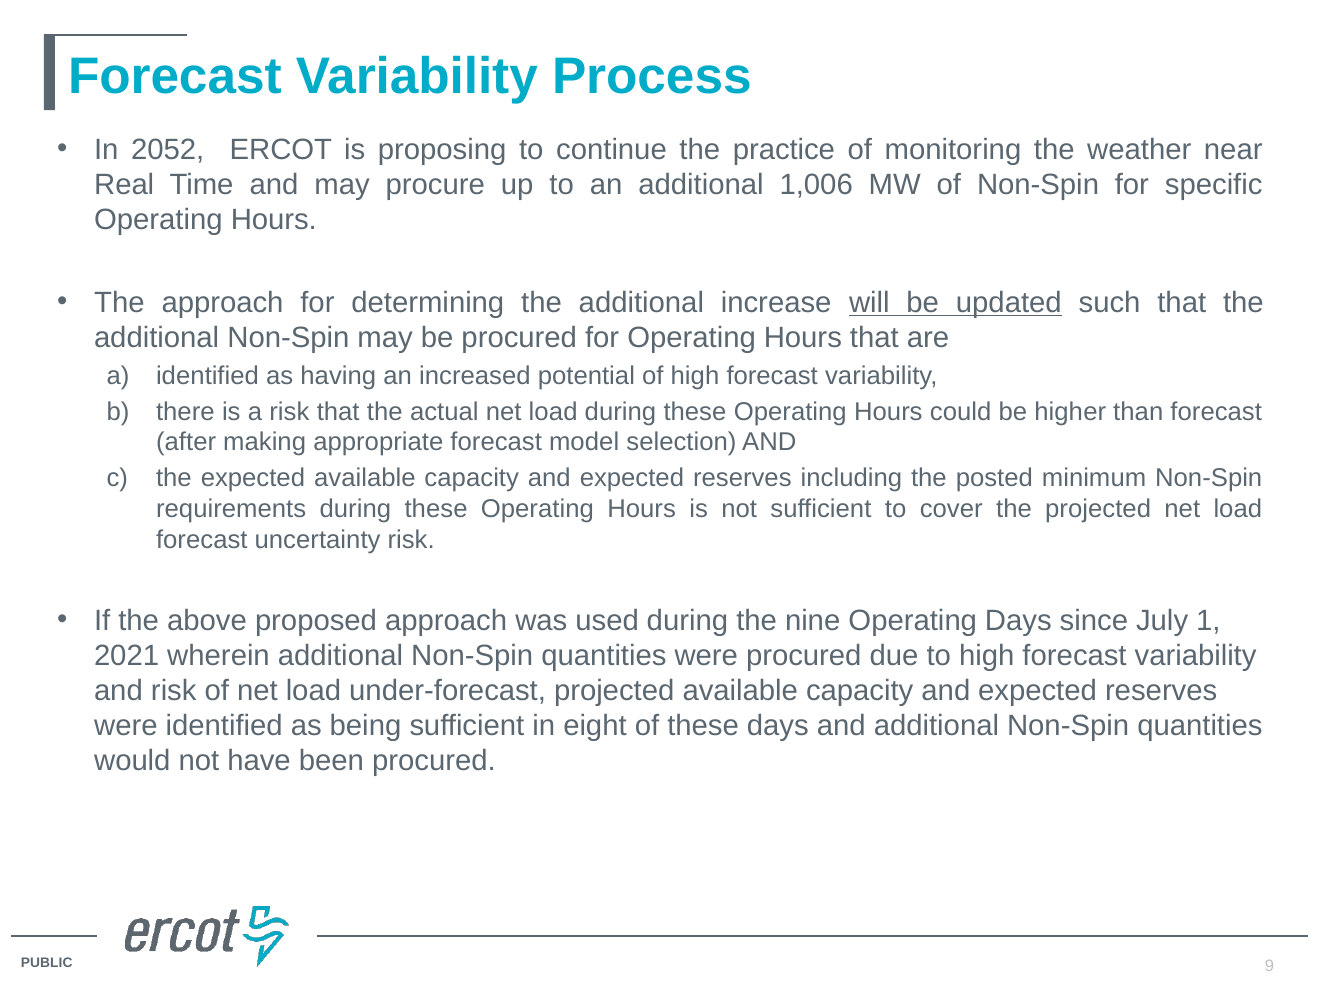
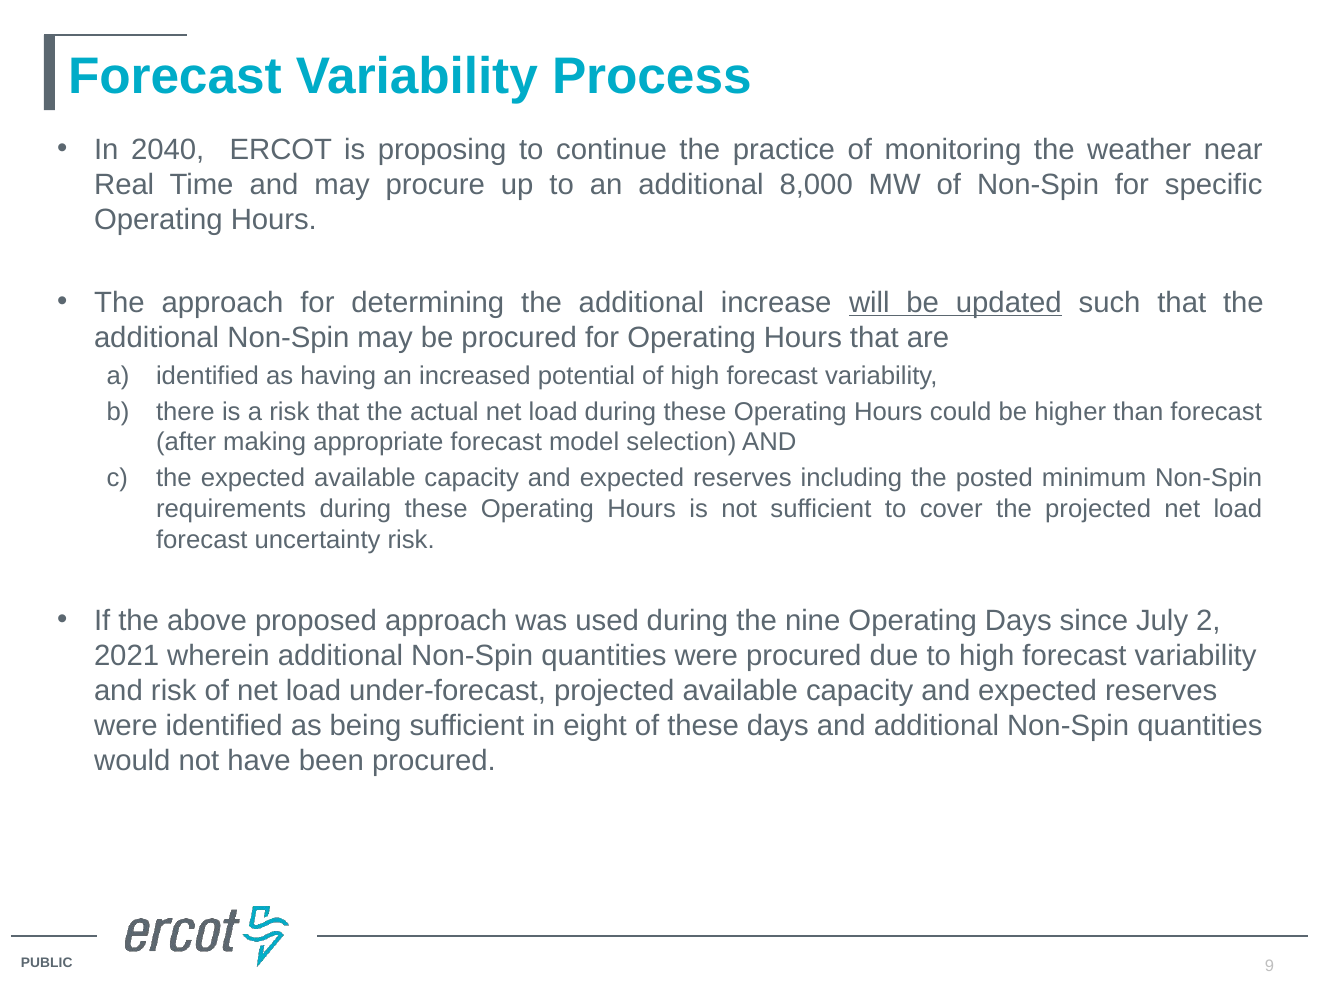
2052: 2052 -> 2040
1,006: 1,006 -> 8,000
1: 1 -> 2
